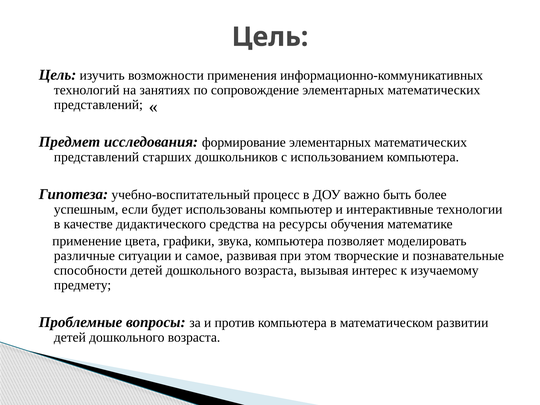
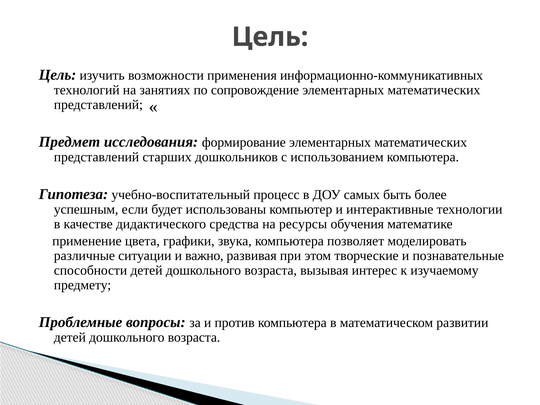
важно: важно -> самых
самое: самое -> важно
